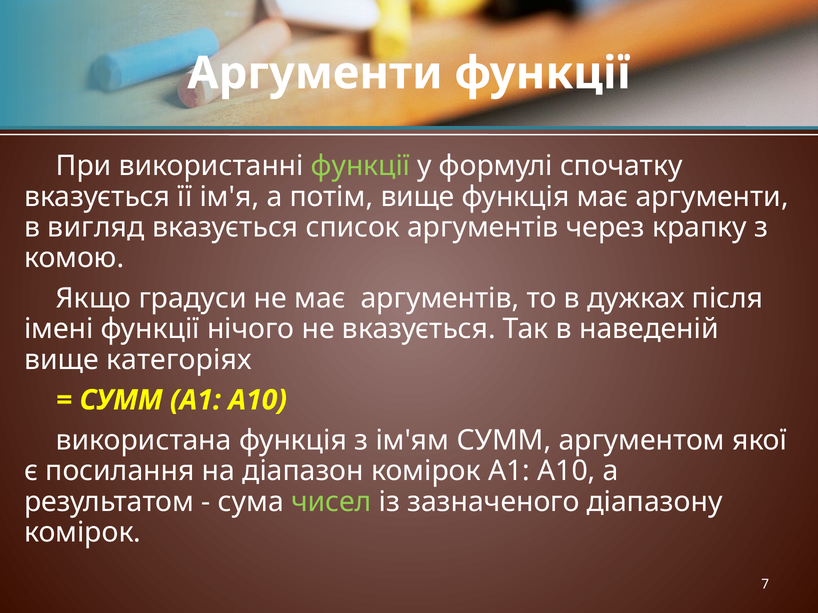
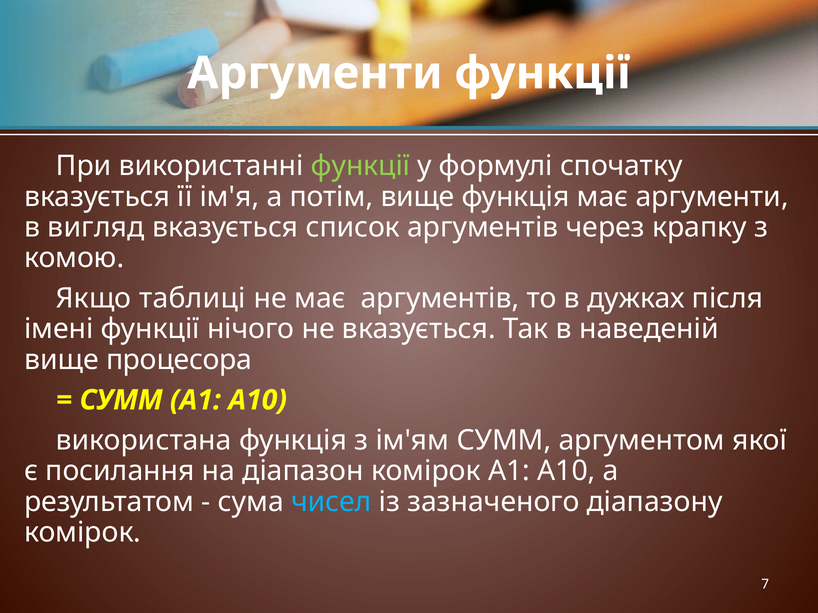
градуси: градуси -> таблиці
категоріях: категоріях -> процесора
чисел colour: light green -> light blue
